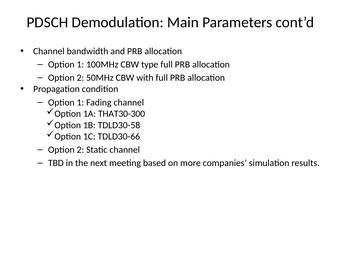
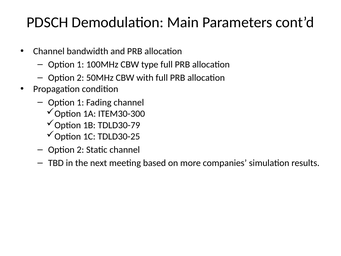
THAT30-300: THAT30-300 -> ITEM30-300
TDLD30-58: TDLD30-58 -> TDLD30-79
TDLD30-66: TDLD30-66 -> TDLD30-25
